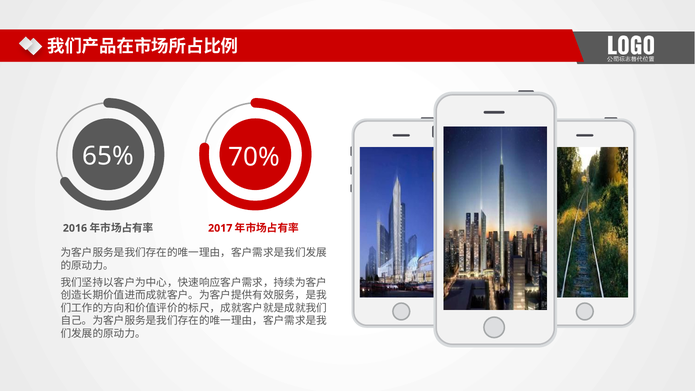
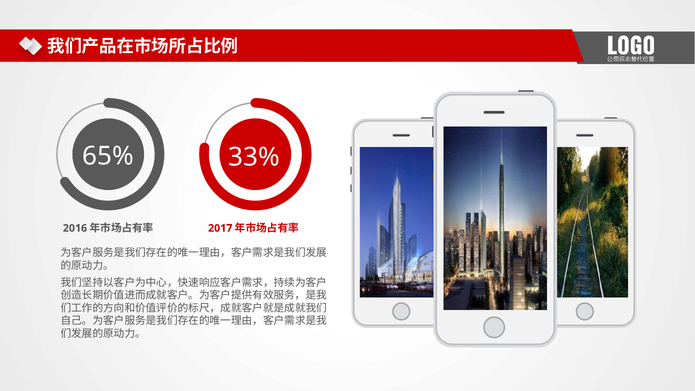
70%: 70% -> 33%
